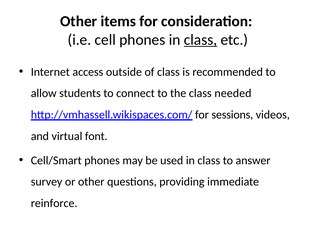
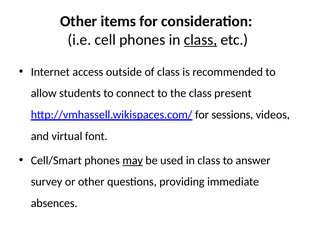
needed: needed -> present
may underline: none -> present
reinforce: reinforce -> absences
